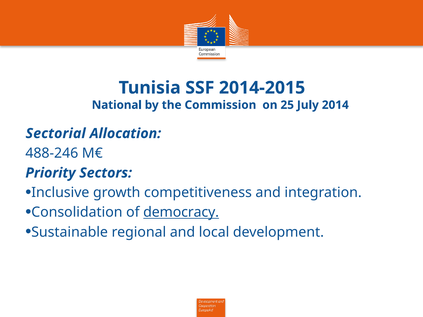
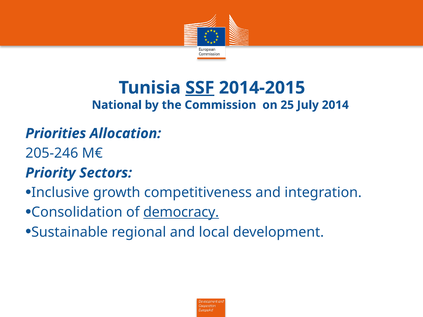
SSF underline: none -> present
Sectorial: Sectorial -> Priorities
488-246: 488-246 -> 205-246
